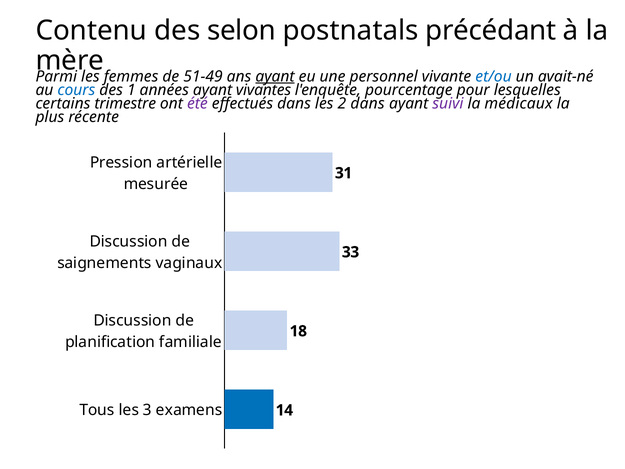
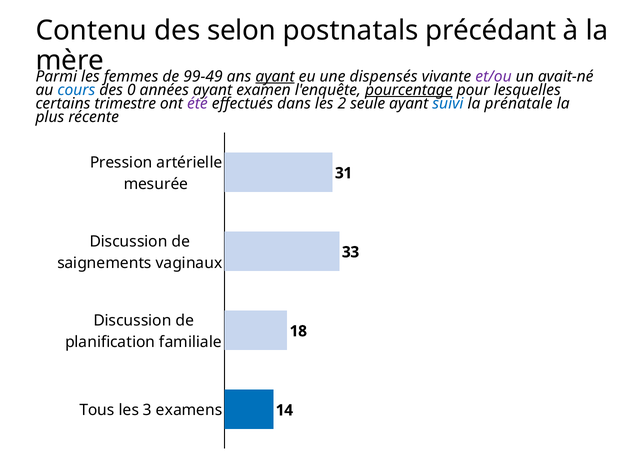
51-49: 51-49 -> 99-49
personnel: personnel -> dispensés
et/ou colour: blue -> purple
1: 1 -> 0
vivantes: vivantes -> examen
pourcentage underline: none -> present
2 dans: dans -> seule
suivi colour: purple -> blue
médicaux: médicaux -> prénatale
